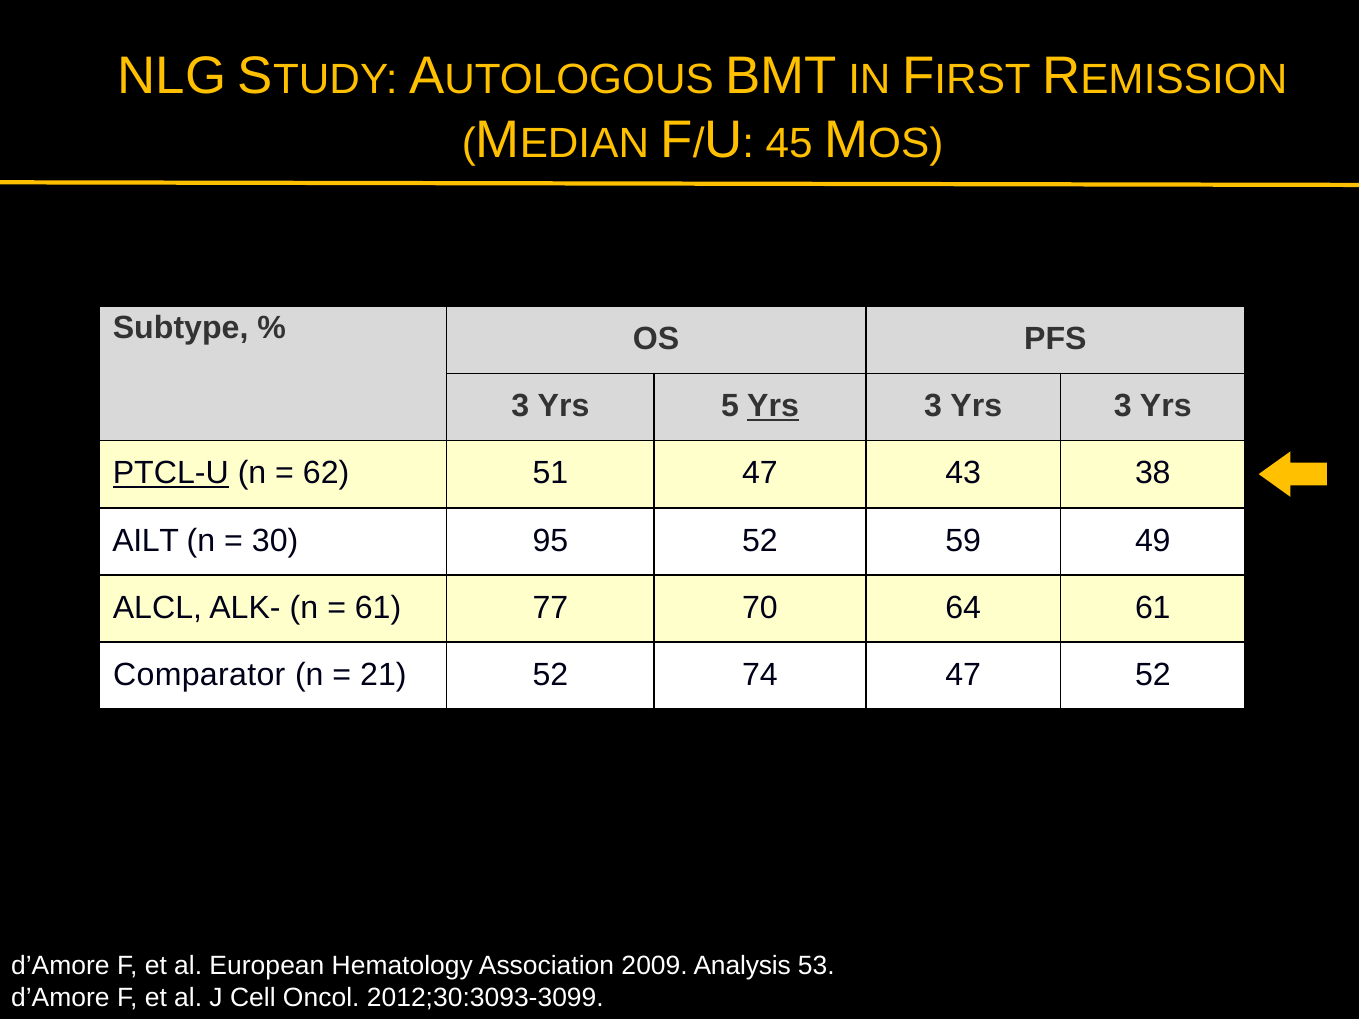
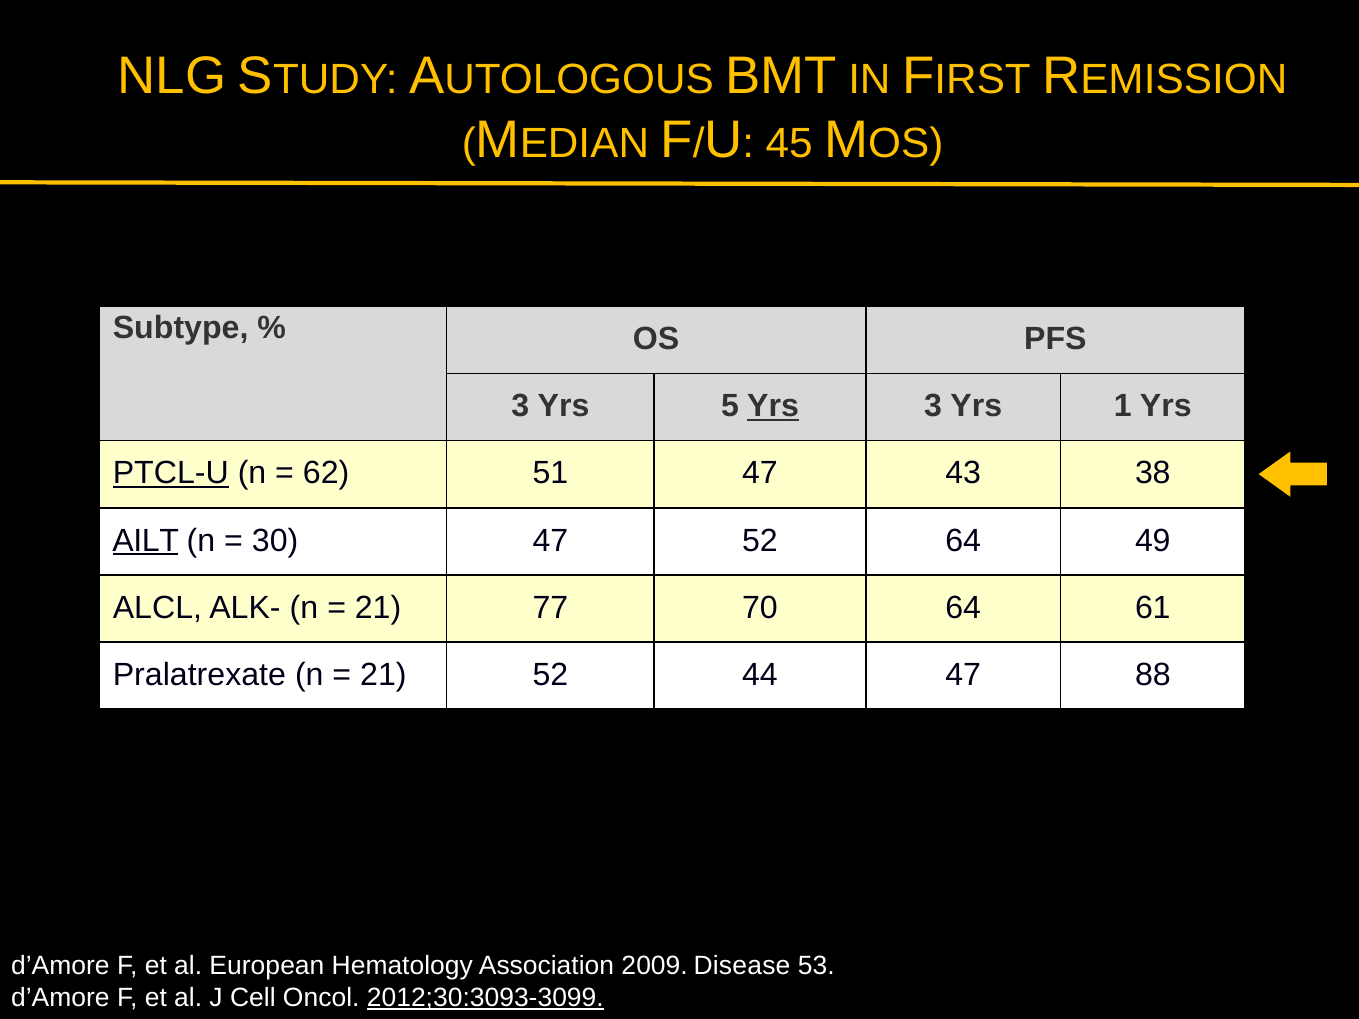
3 Yrs 3: 3 -> 1
AILT underline: none -> present
30 95: 95 -> 47
52 59: 59 -> 64
61 at (378, 608): 61 -> 21
Comparator: Comparator -> Pralatrexate
74: 74 -> 44
47 52: 52 -> 88
Analysis: Analysis -> Disease
2012;30:3093-3099 underline: none -> present
